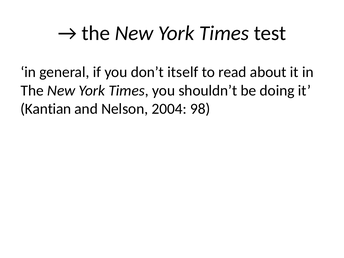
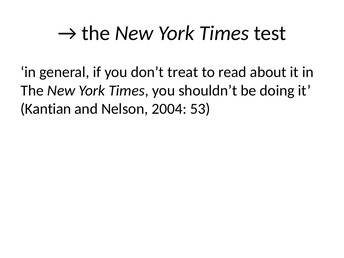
itself: itself -> treat
98: 98 -> 53
